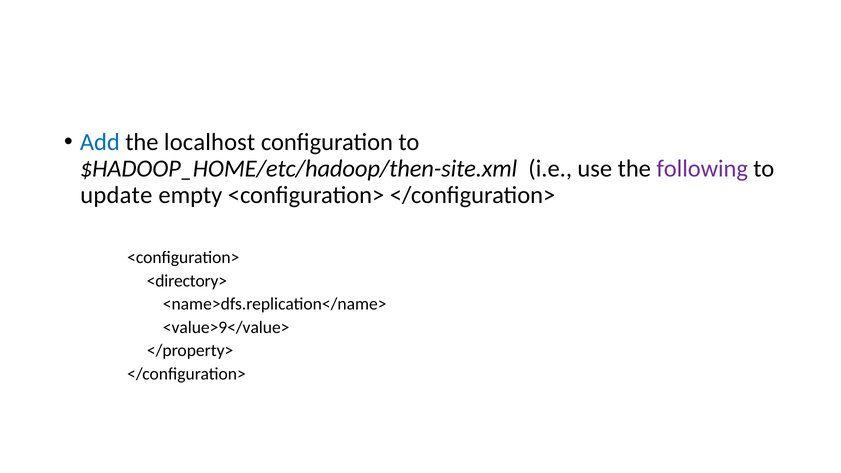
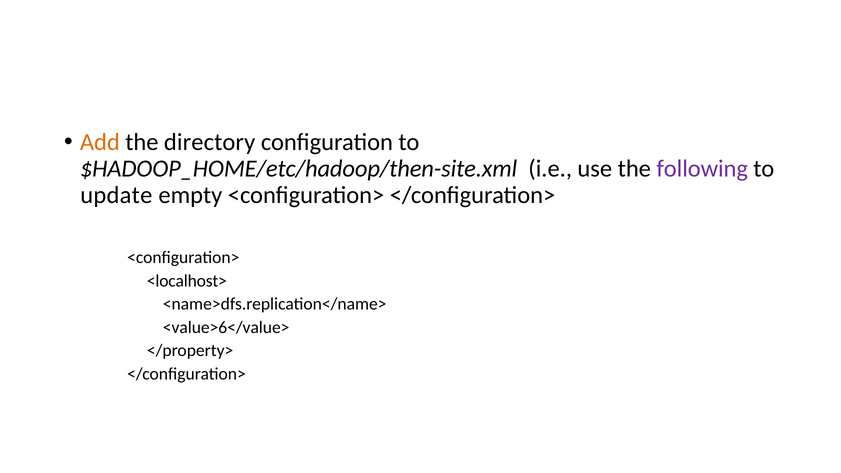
Add colour: blue -> orange
localhost: localhost -> directory
<directory>: <directory> -> <localhost>
<value>9</value>: <value>9</value> -> <value>6</value>
